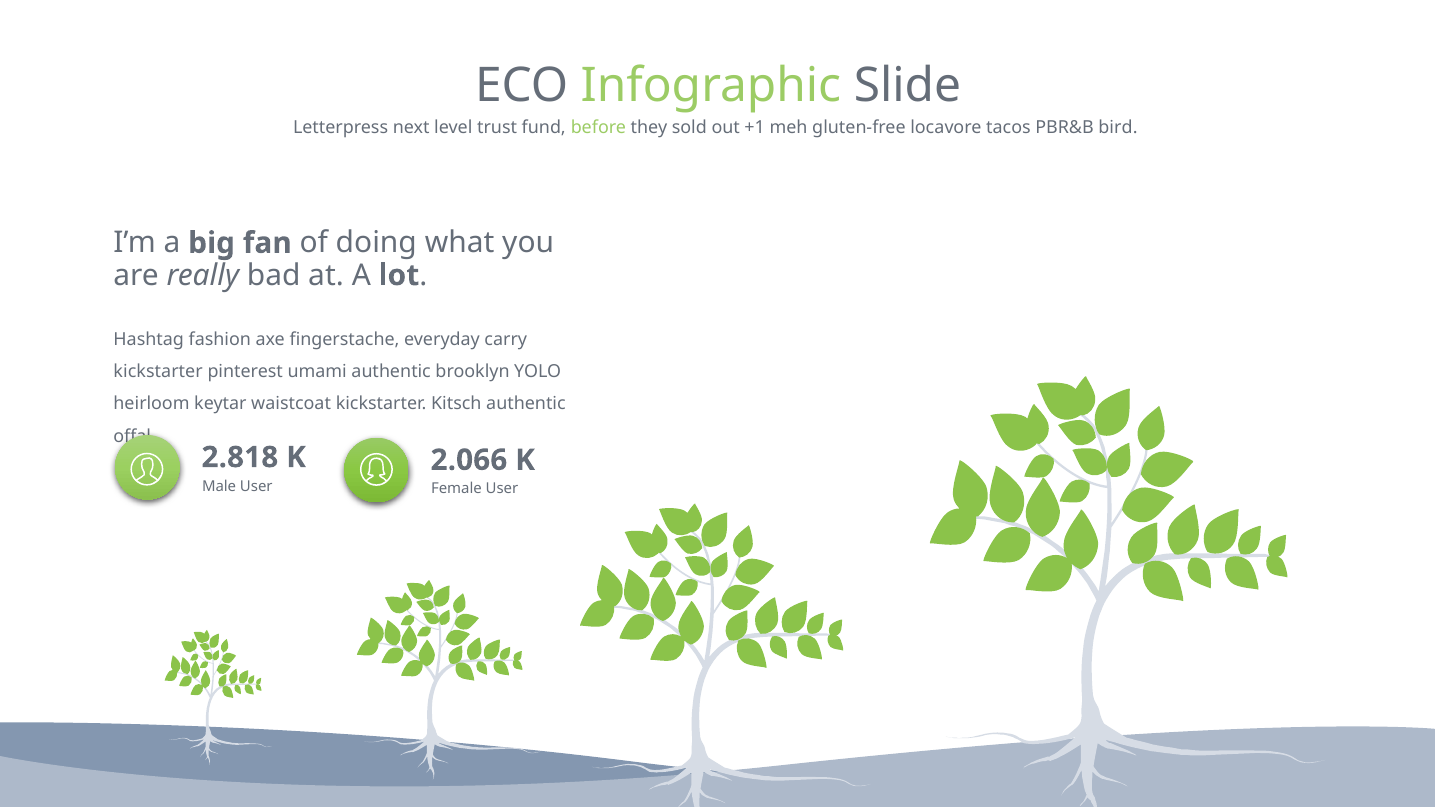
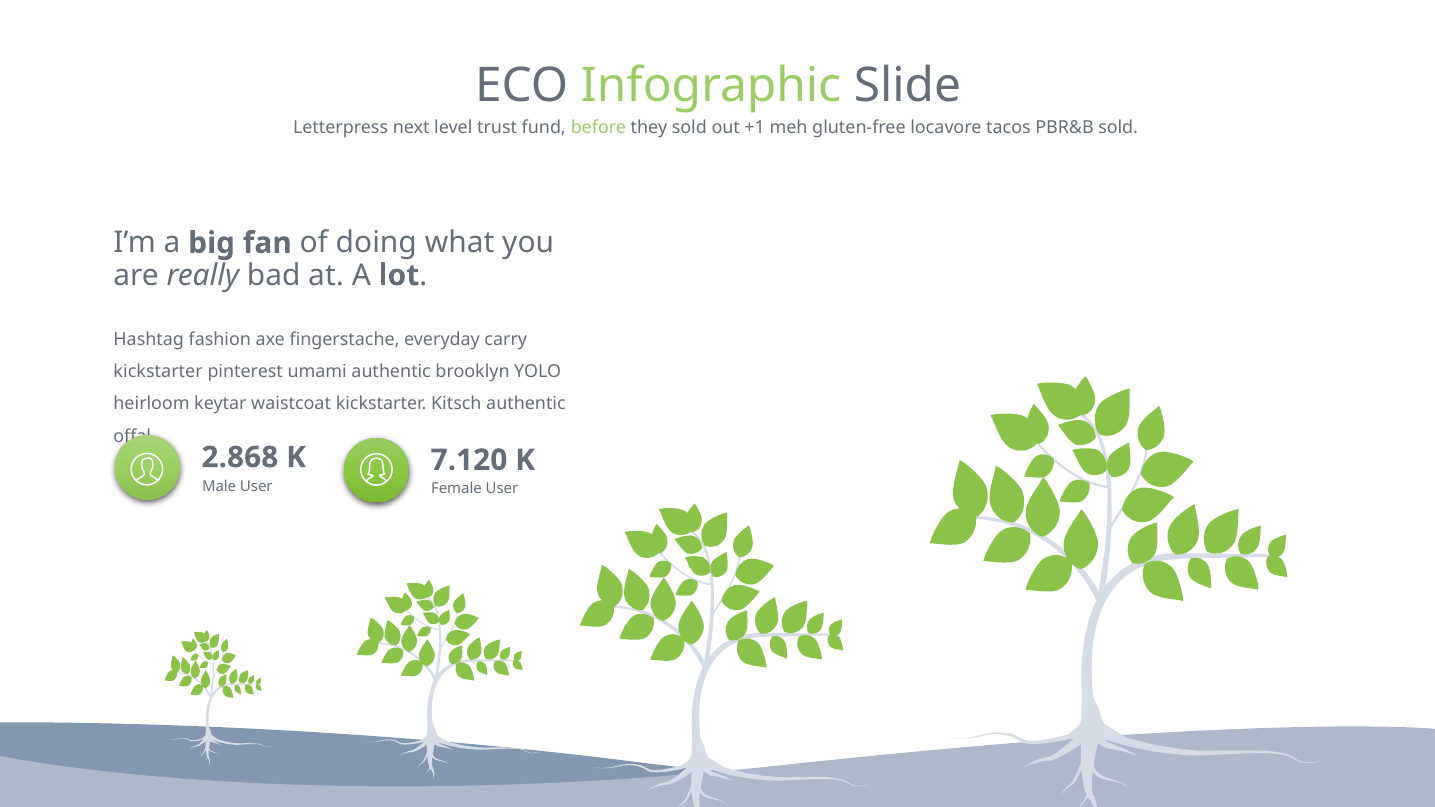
PBR&B bird: bird -> sold
2.818: 2.818 -> 2.868
2.066: 2.066 -> 7.120
